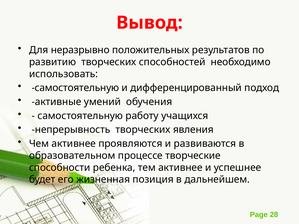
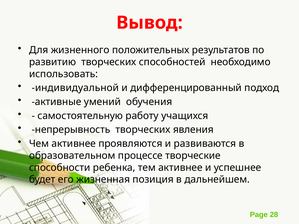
неразрывно: неразрывно -> жизненного
самостоятельную at (75, 88): самостоятельную -> индивидуальной
